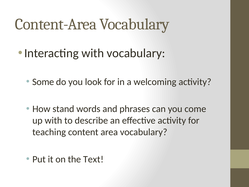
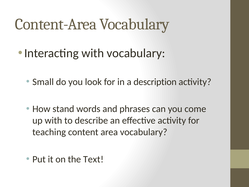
Some: Some -> Small
welcoming: welcoming -> description
